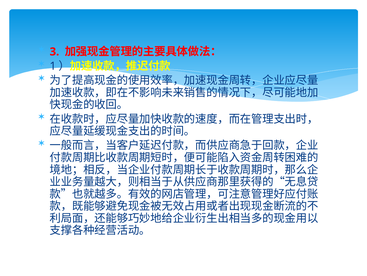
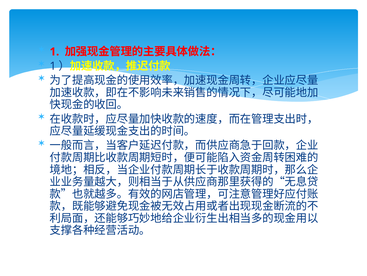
3 at (54, 52): 3 -> 1
